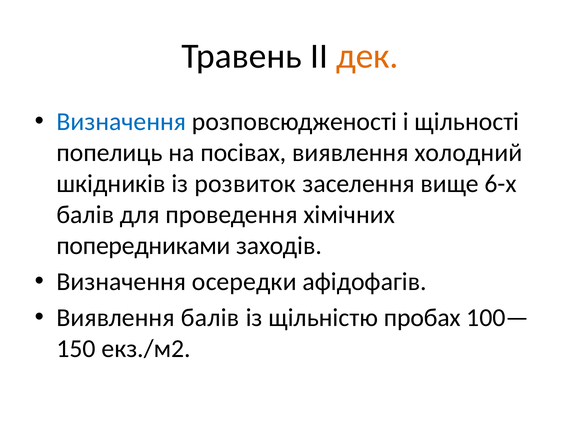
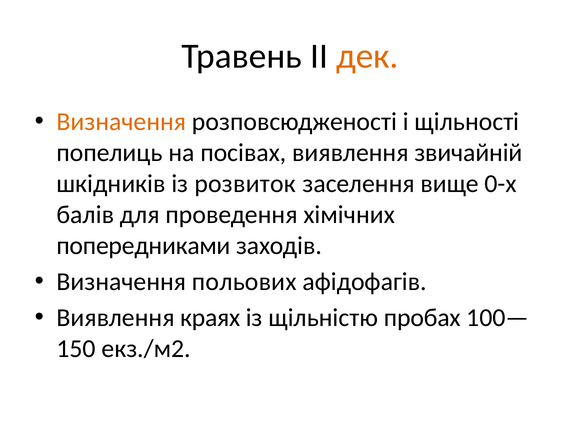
Визначення at (121, 122) colour: blue -> orange
холодний: холодний -> звичайній
6-х: 6-х -> 0-х
осередки: осередки -> польових
Виявлення балів: балів -> краях
